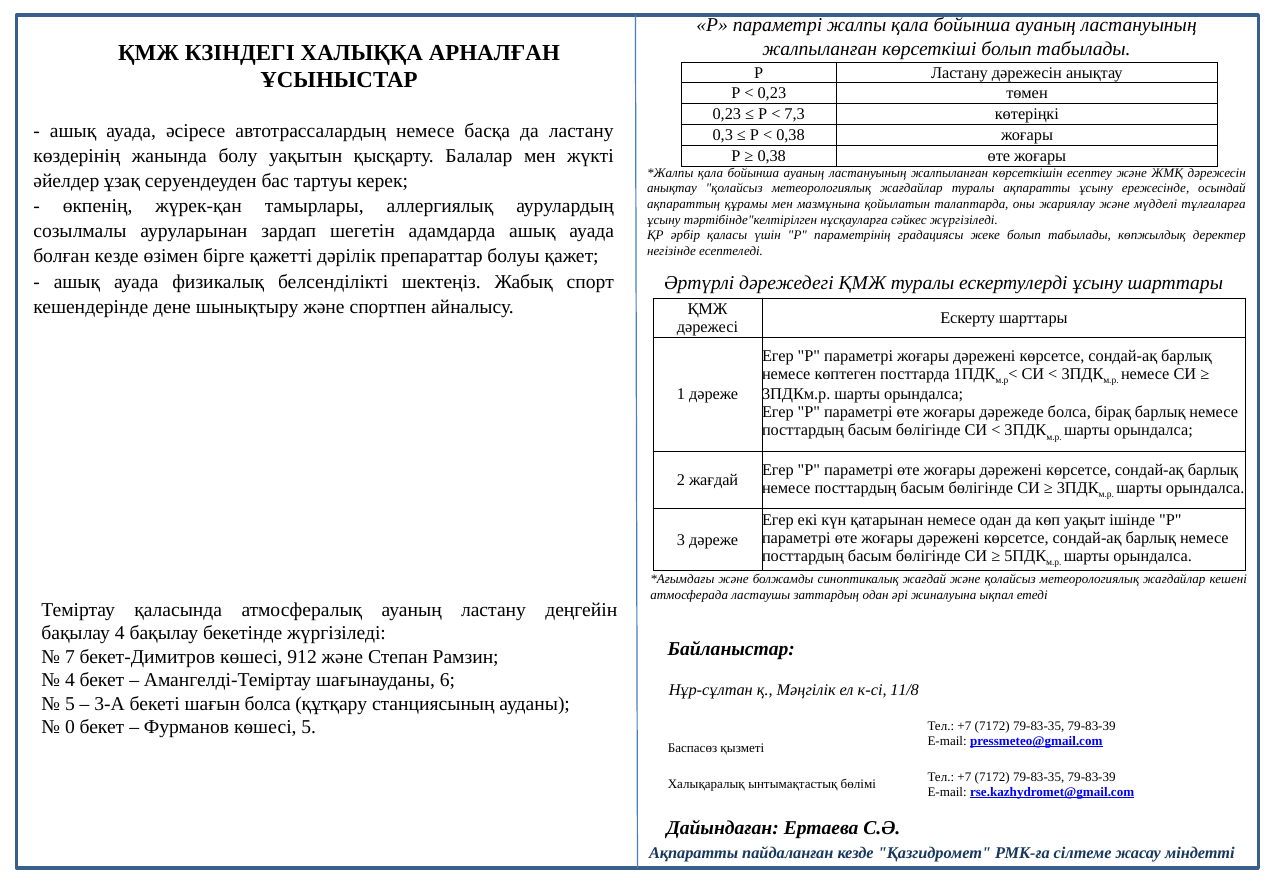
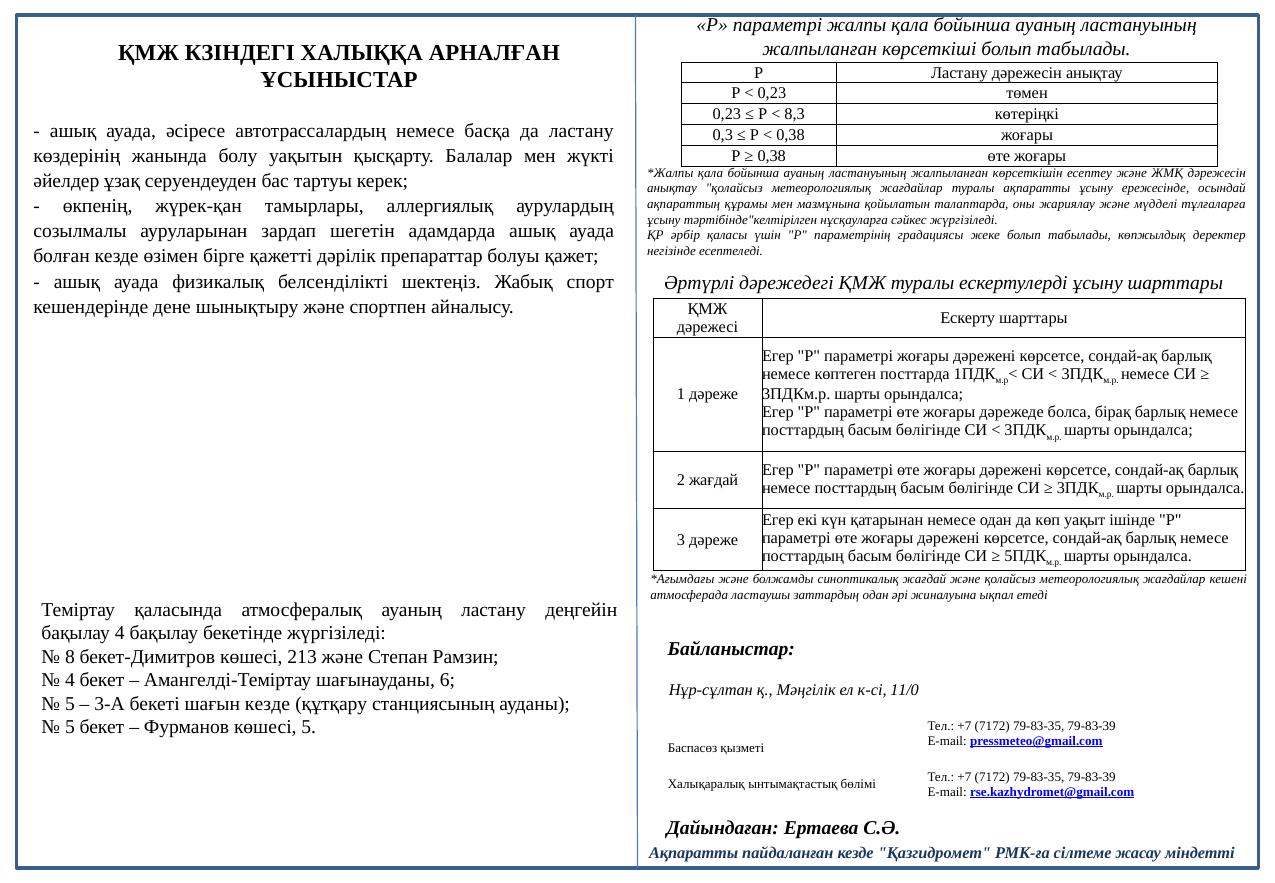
7,3: 7,3 -> 8,3
7: 7 -> 8
912: 912 -> 213
11/8: 11/8 -> 11/0
шағын болса: болса -> кезде
0 at (70, 727): 0 -> 5
